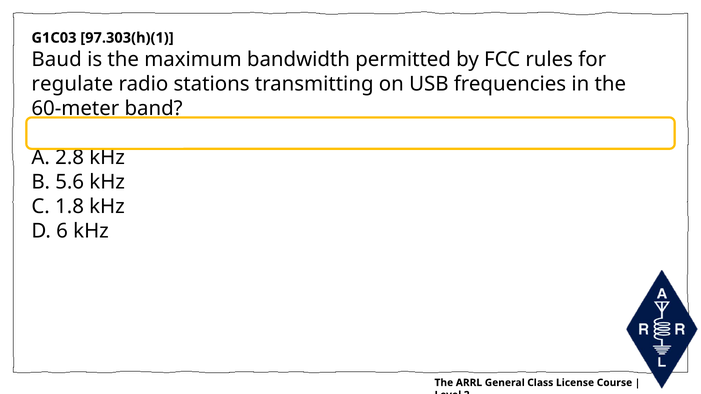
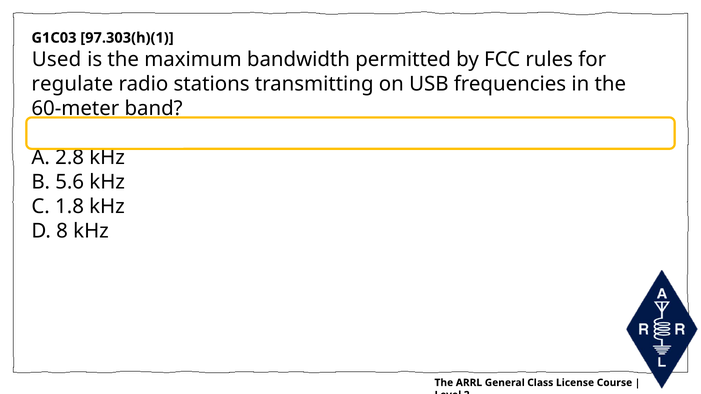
Baud: Baud -> Used
6: 6 -> 8
